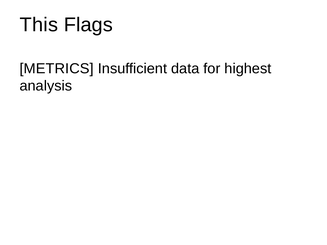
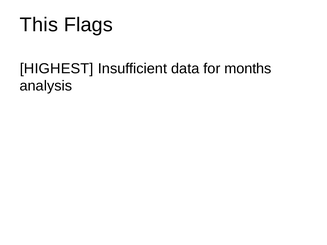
METRICS: METRICS -> HIGHEST
highest: highest -> months
